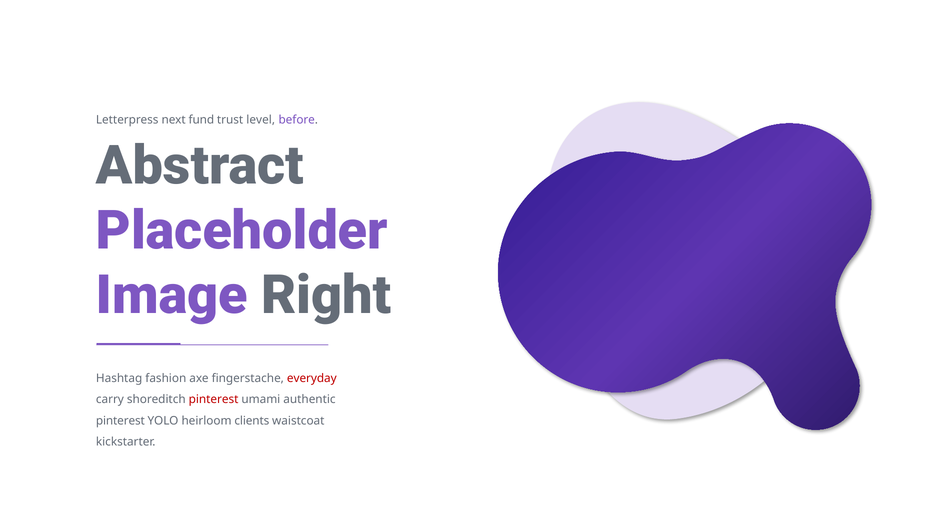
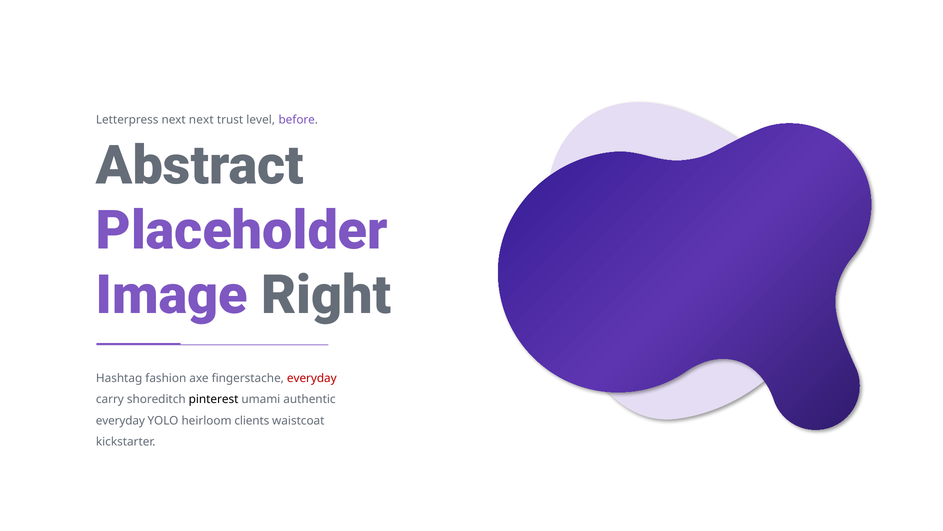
next fund: fund -> next
pinterest at (214, 399) colour: red -> black
pinterest at (120, 420): pinterest -> everyday
